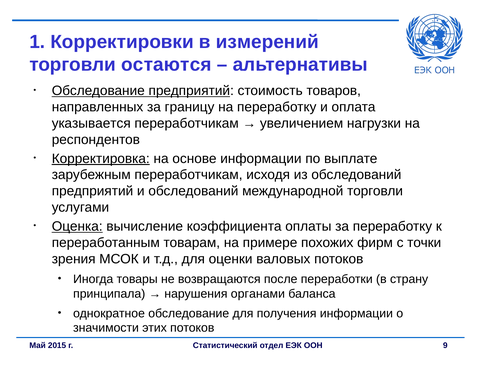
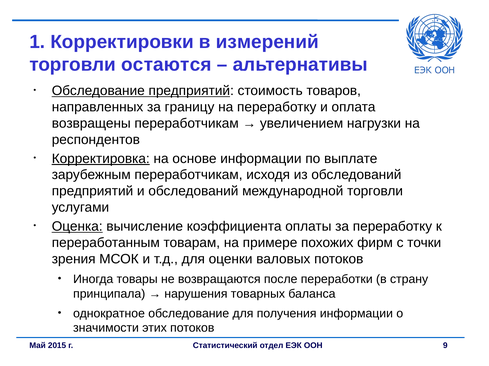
указывается: указывается -> возвращены
органами: органами -> товарных
